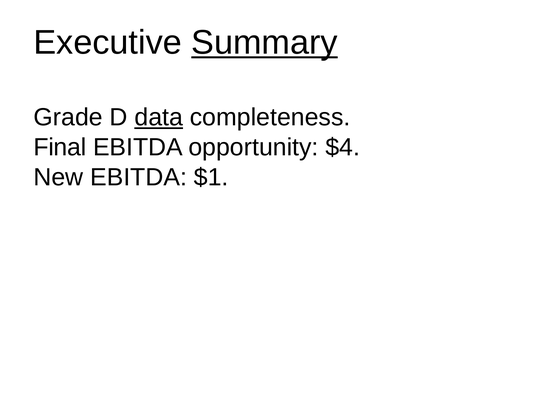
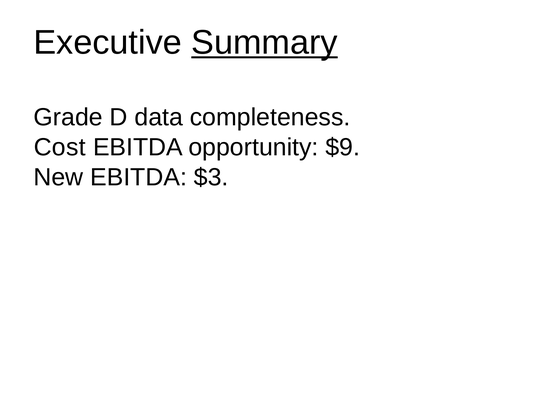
data underline: present -> none
Final: Final -> Cost
$4: $4 -> $9
$1: $1 -> $3
